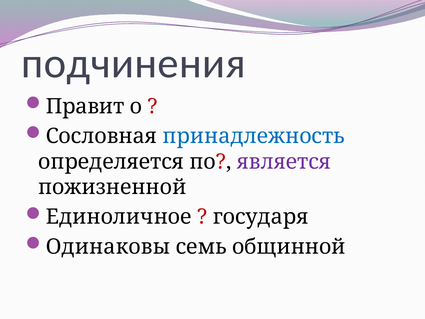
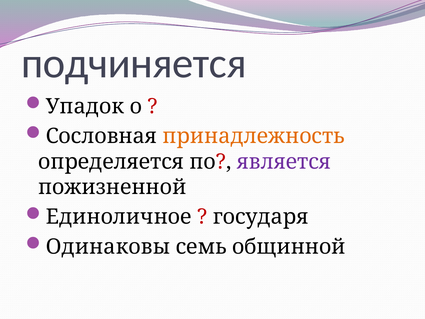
подчинения: подчинения -> подчиняется
Правит: Правит -> Упадок
принадлежность colour: blue -> orange
